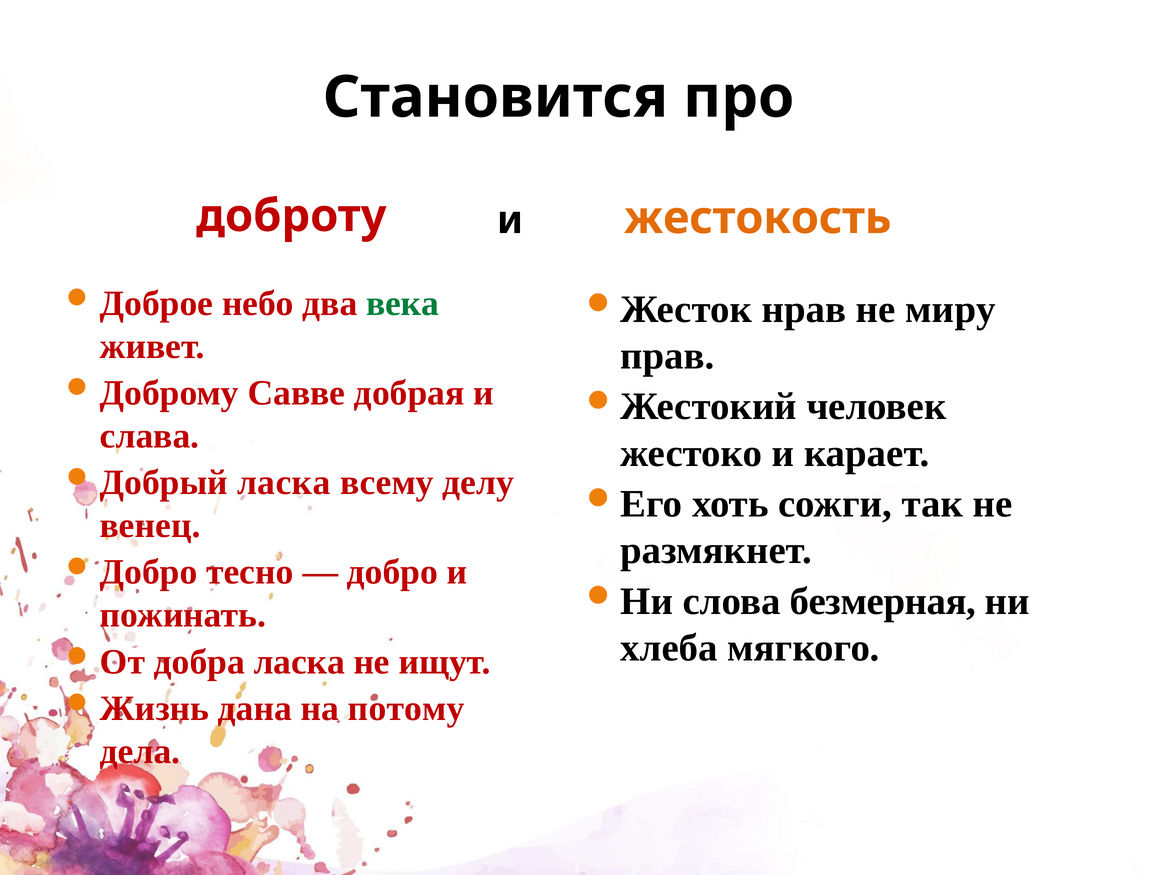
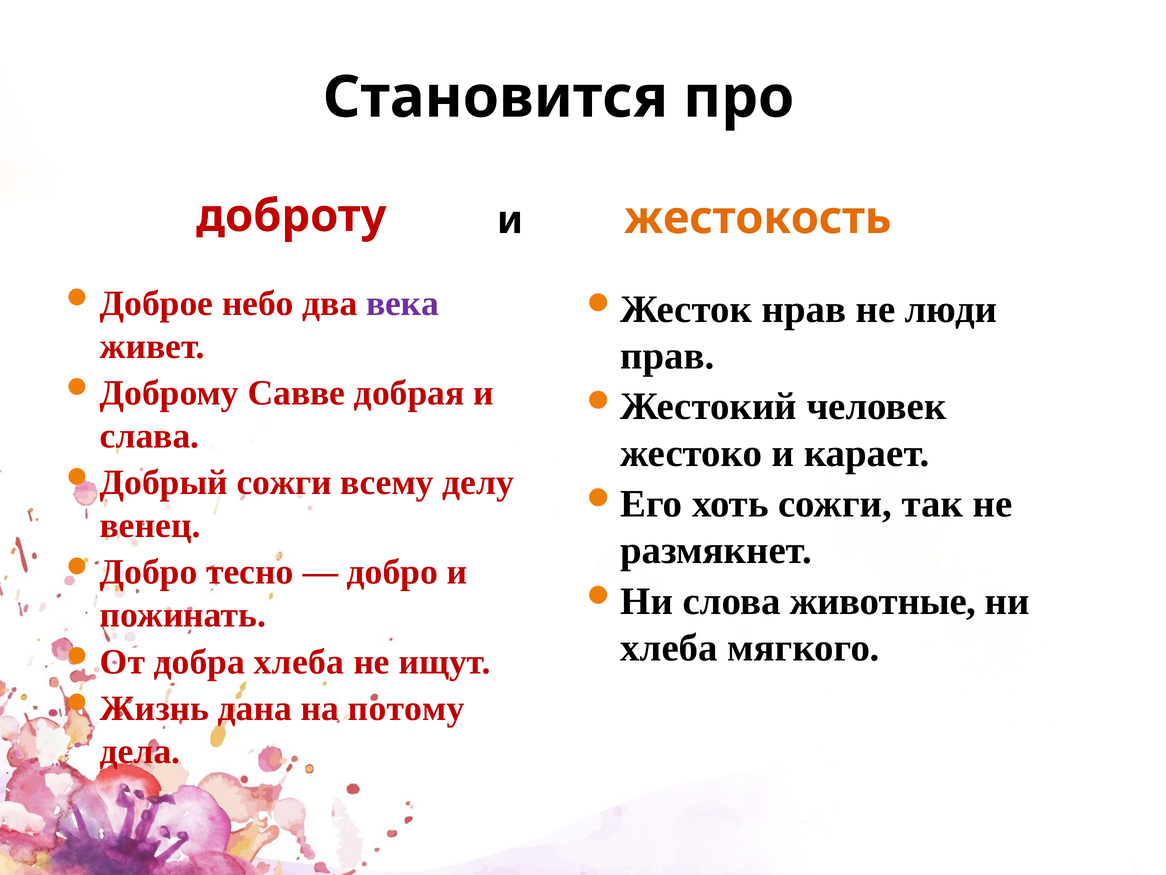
века colour: green -> purple
миру: миру -> люди
ласка at (284, 482): ласка -> сожги
безмерная: безмерная -> животные
добра ласка: ласка -> хлеба
